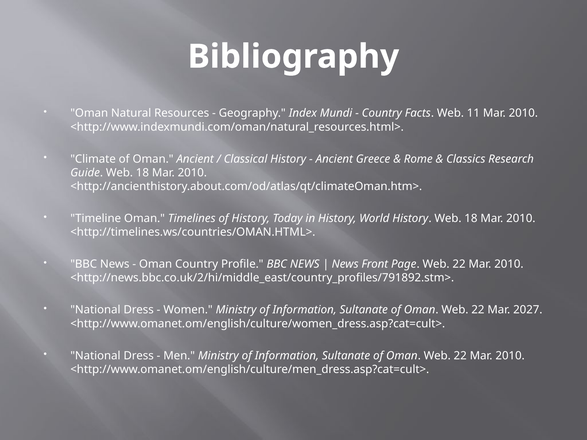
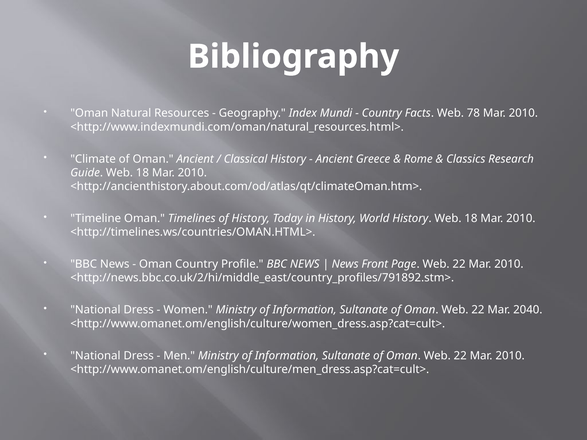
11: 11 -> 78
2027: 2027 -> 2040
